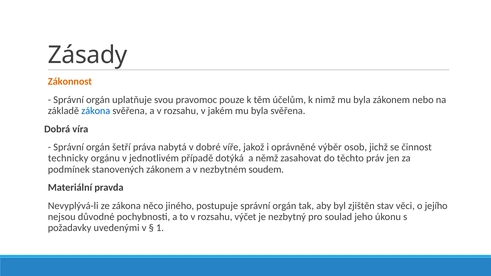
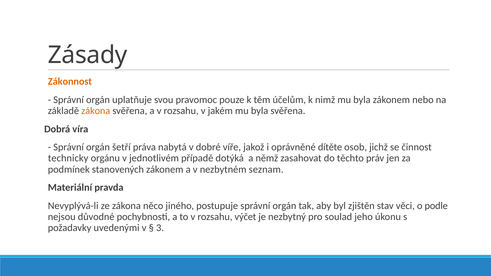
zákona at (96, 111) colour: blue -> orange
výběr: výběr -> dítěte
soudem: soudem -> seznam
jejího: jejího -> podle
1: 1 -> 3
